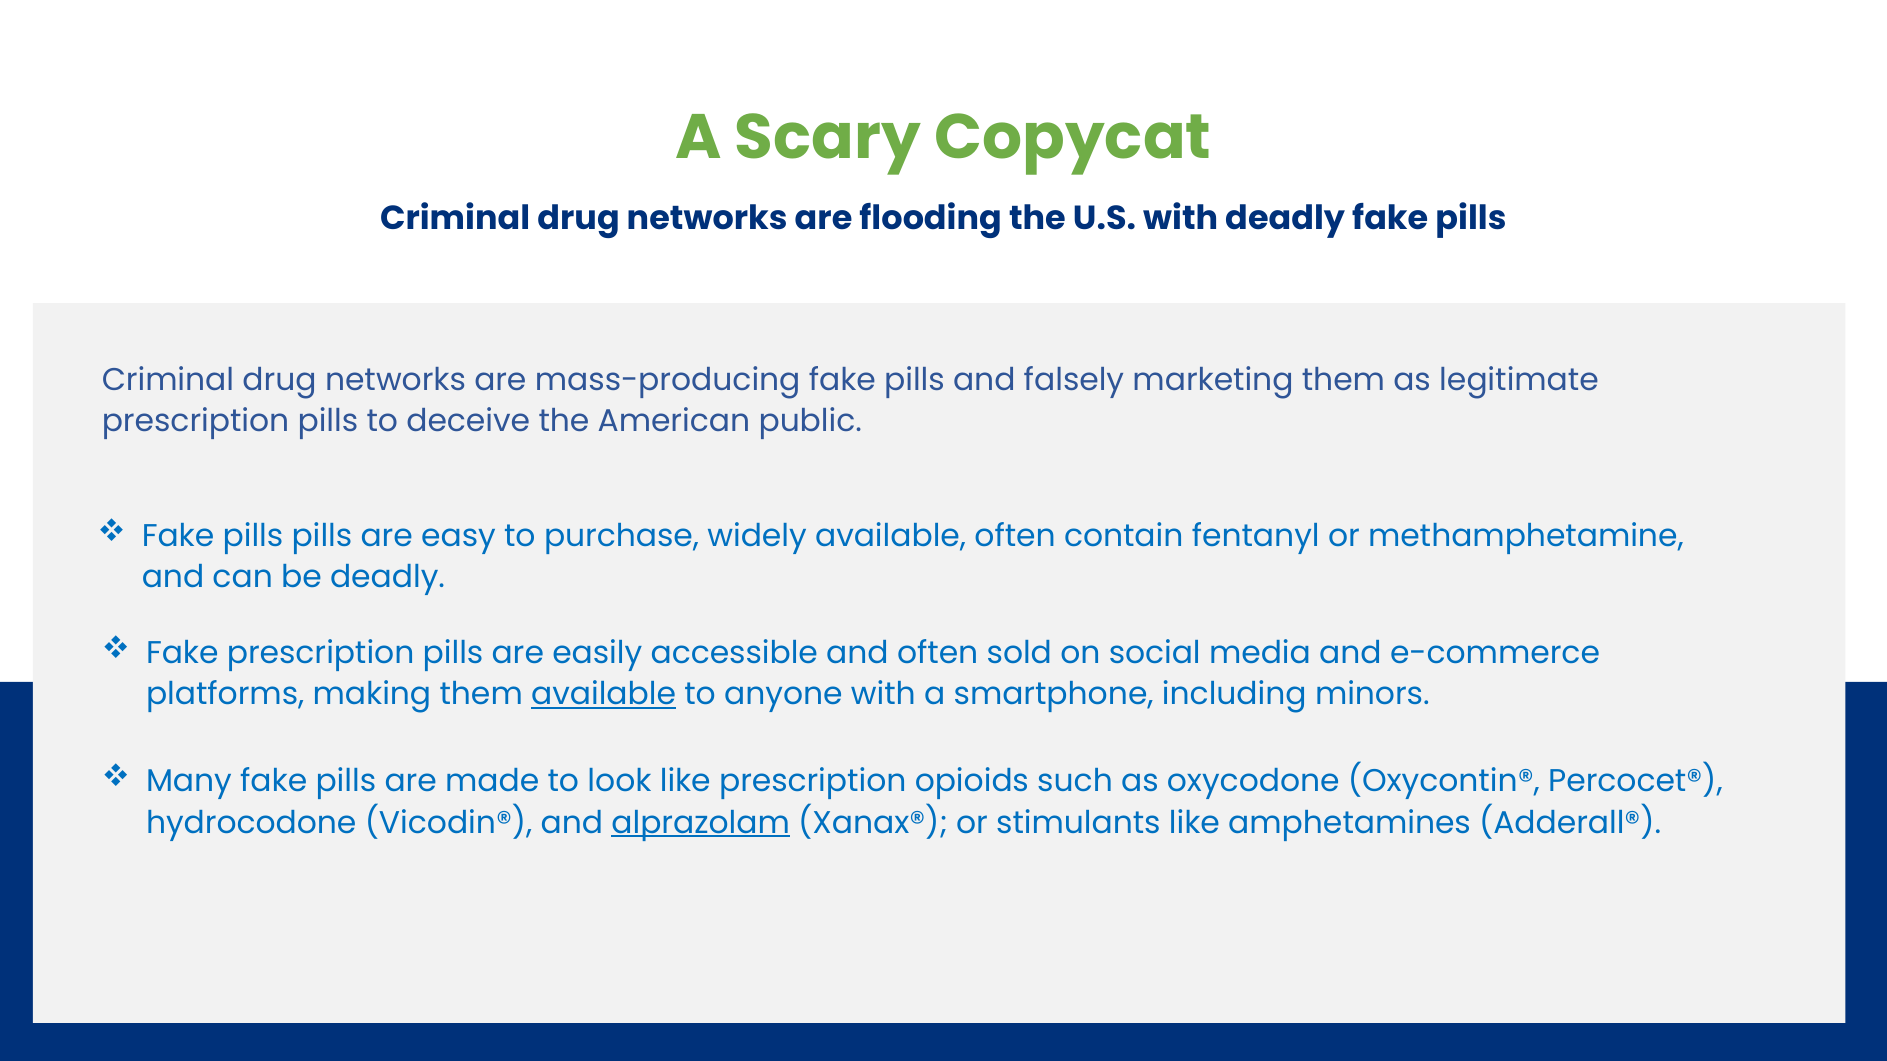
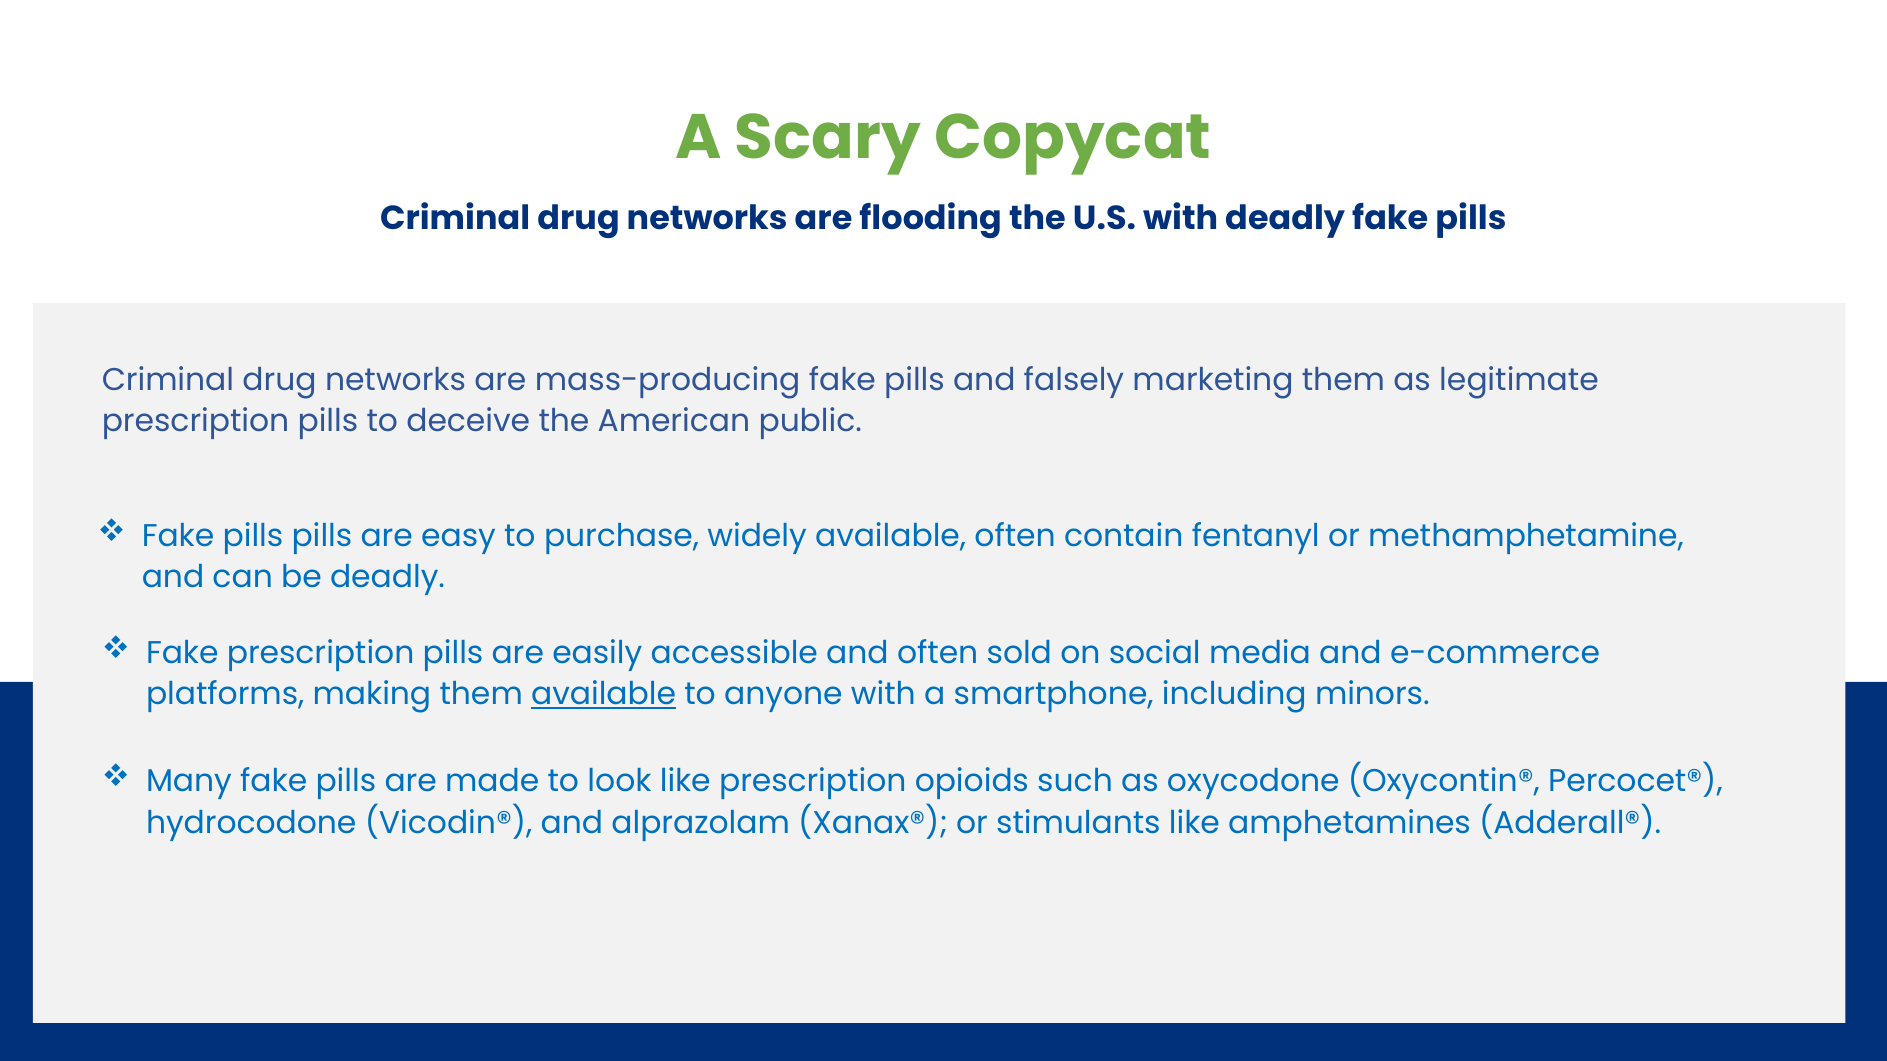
alprazolam underline: present -> none
